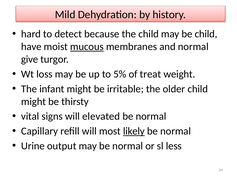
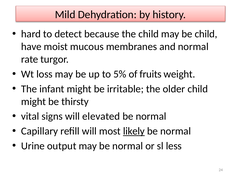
mucous underline: present -> none
give: give -> rate
treat: treat -> fruits
